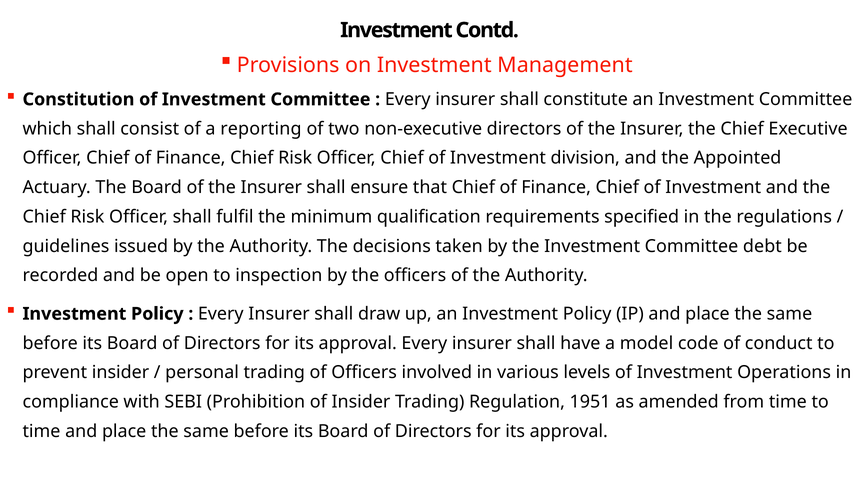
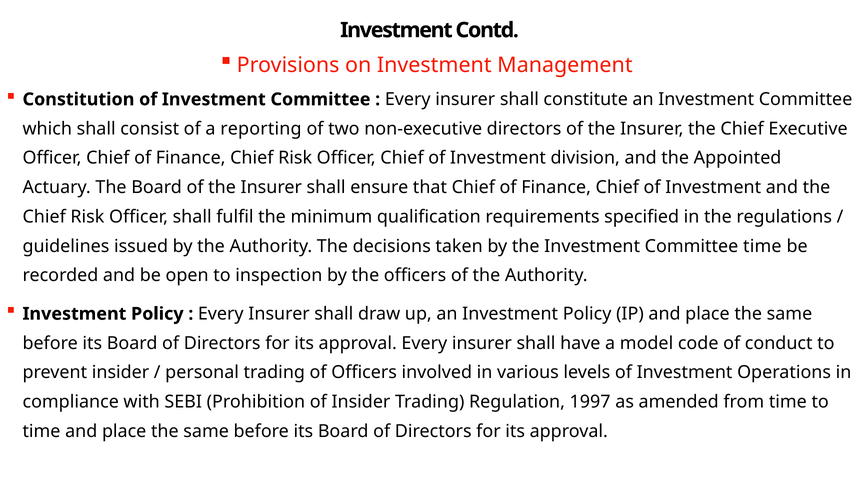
Committee debt: debt -> time
1951: 1951 -> 1997
